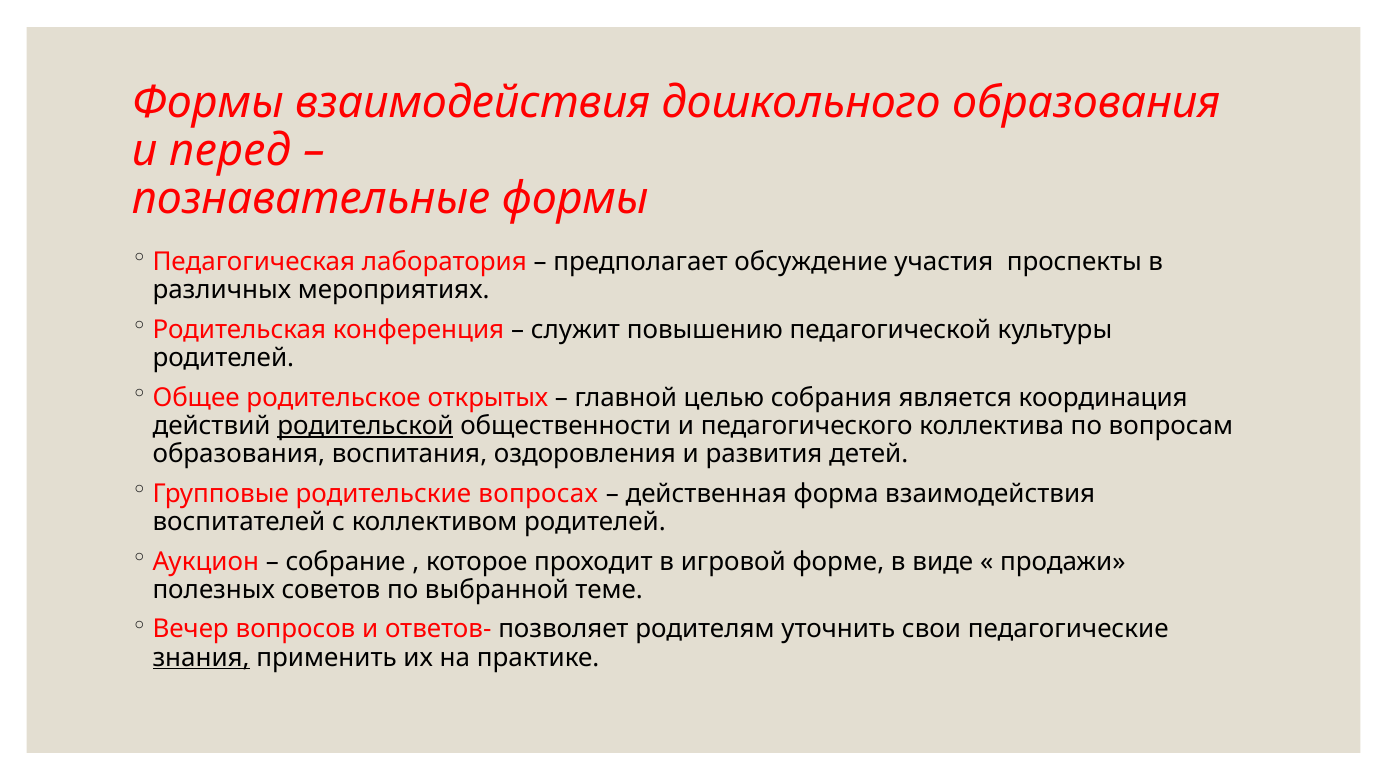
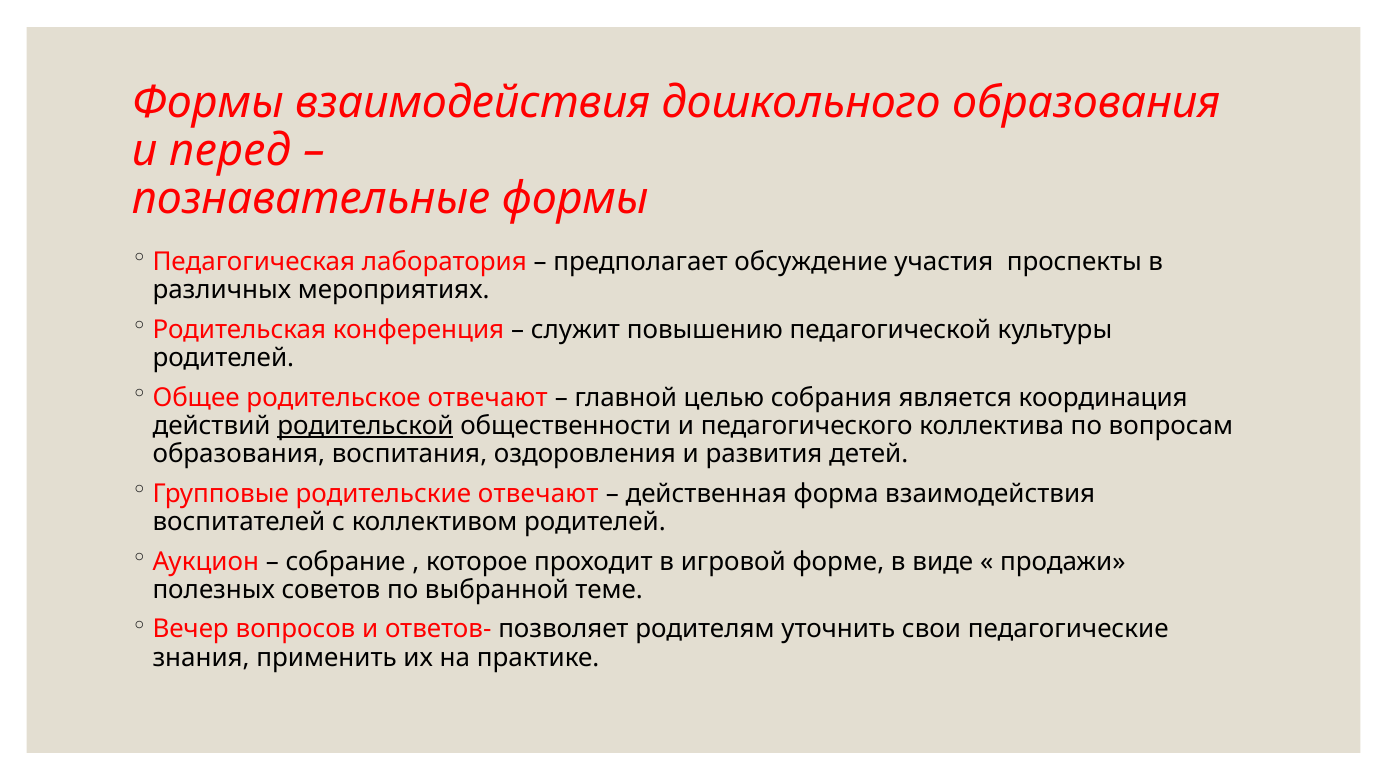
родительское открытых: открытых -> отвечают
родительские вопросах: вопросах -> отвечают
знания underline: present -> none
